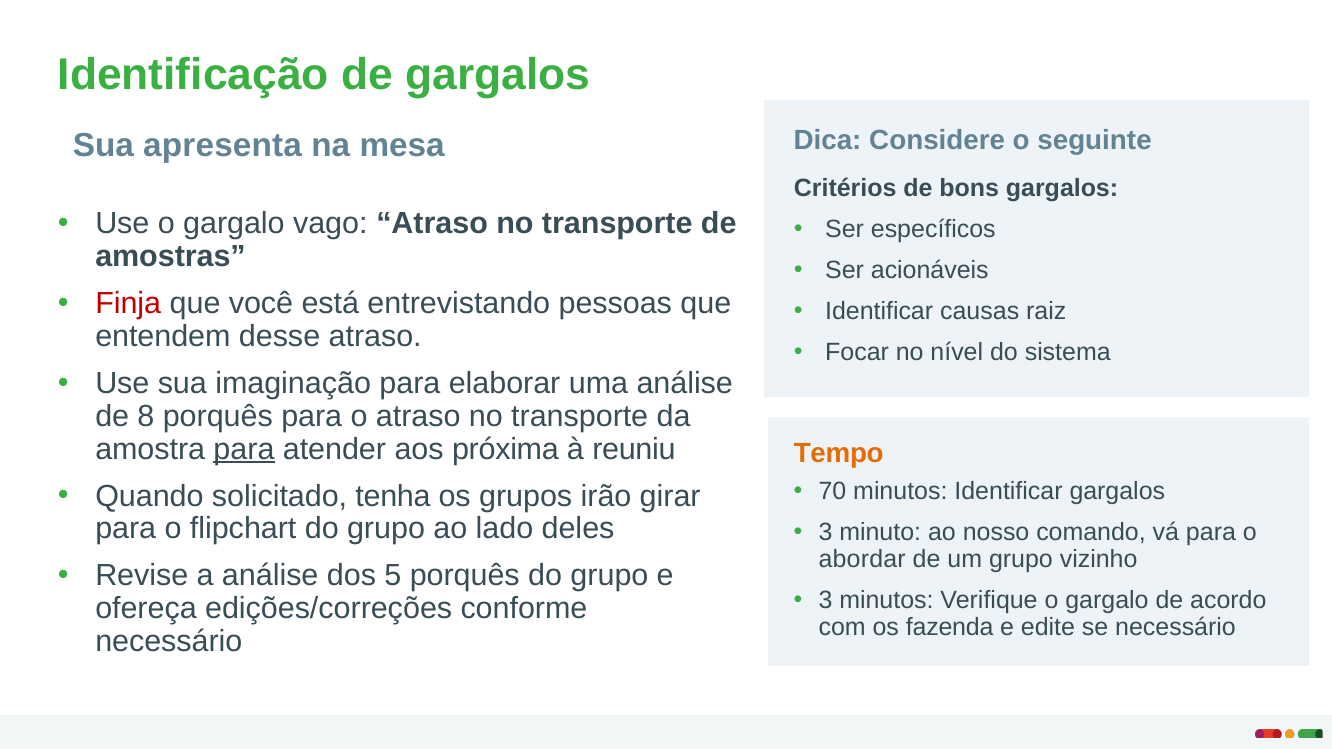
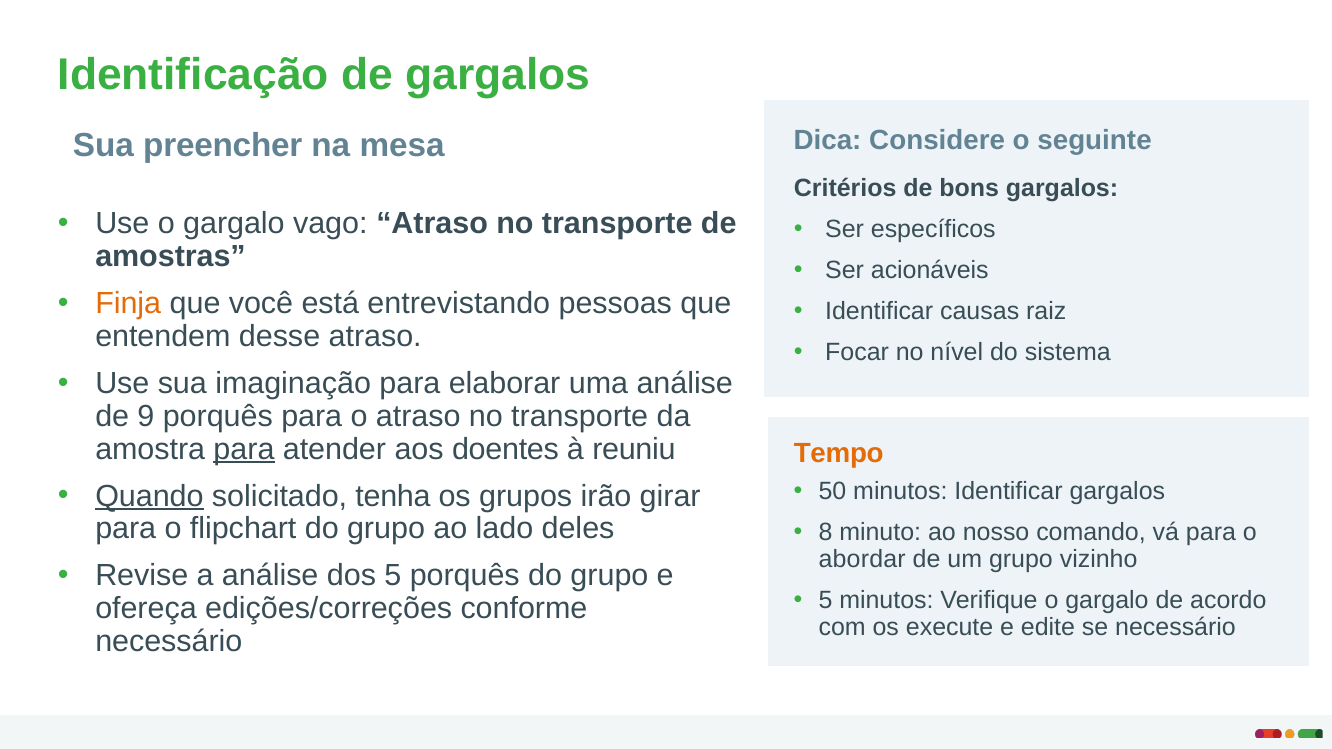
apresenta: apresenta -> preencher
Finja colour: red -> orange
8: 8 -> 9
próxima: próxima -> doentes
70: 70 -> 50
Quando underline: none -> present
3 at (826, 533): 3 -> 8
3 at (826, 600): 3 -> 5
fazenda: fazenda -> execute
